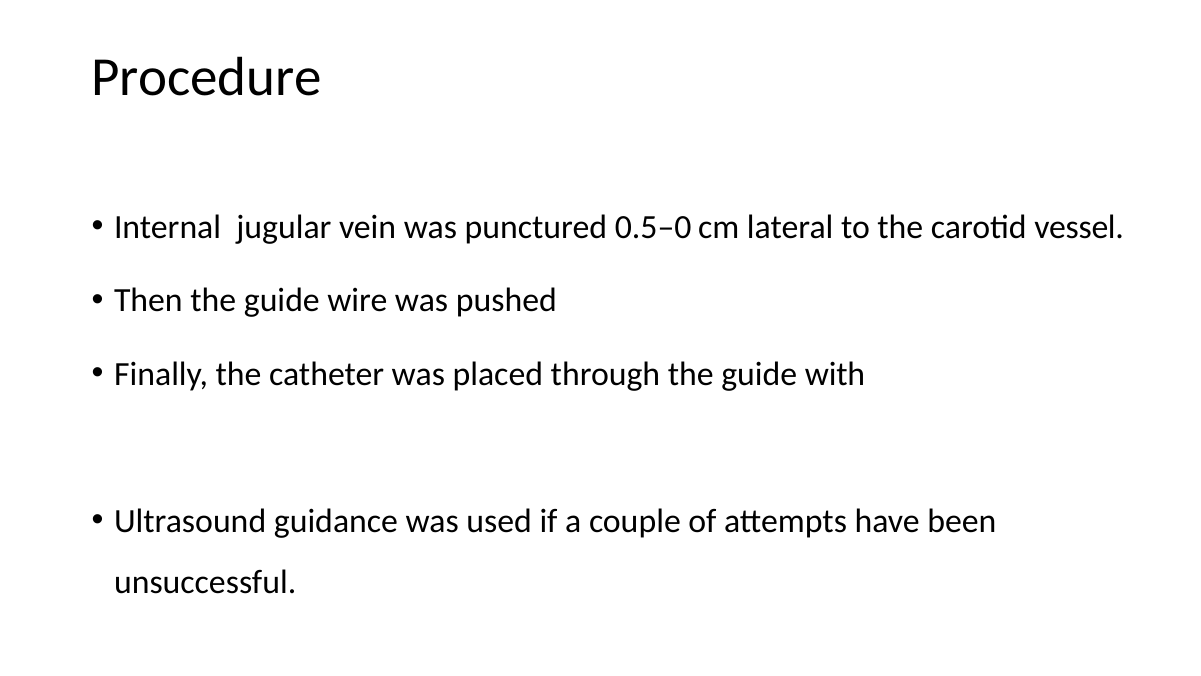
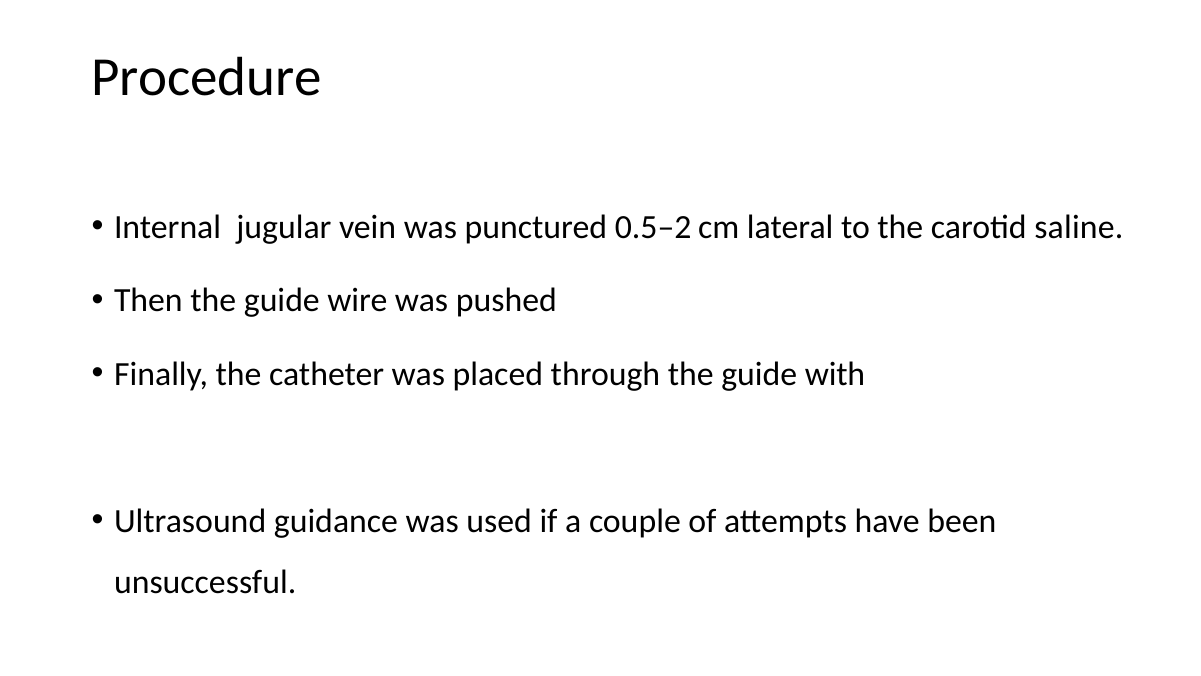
0.5–0: 0.5–0 -> 0.5–2
vessel: vessel -> saline
